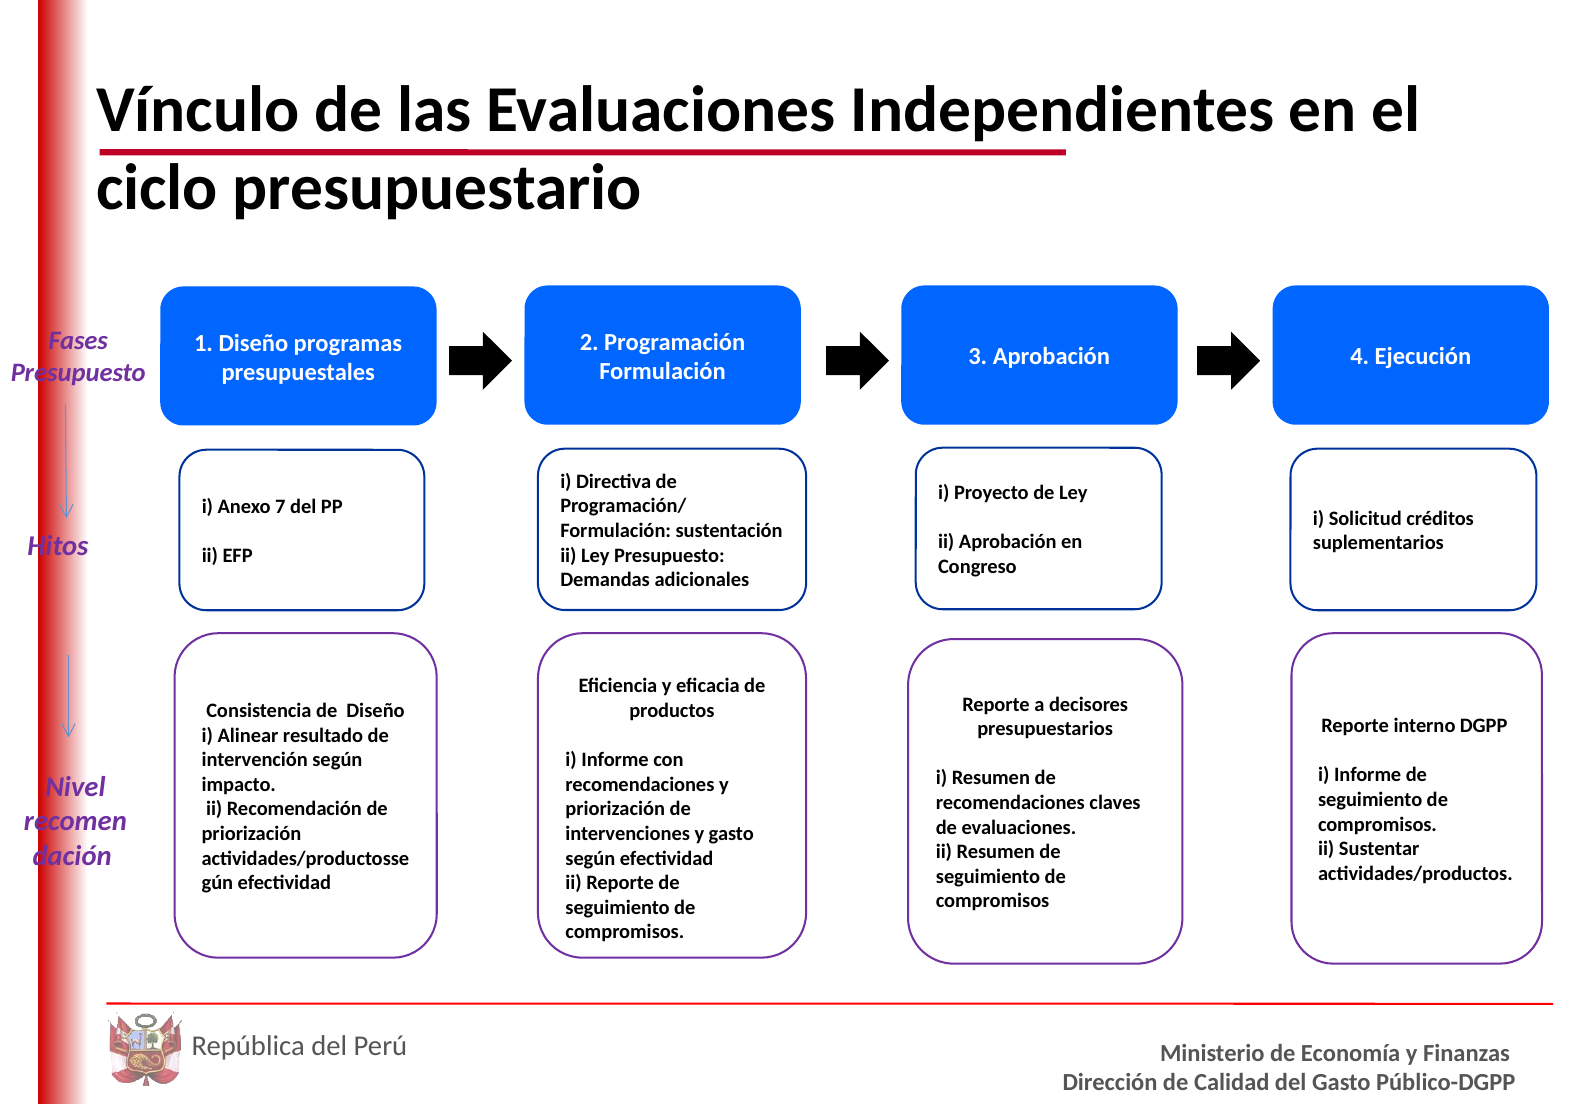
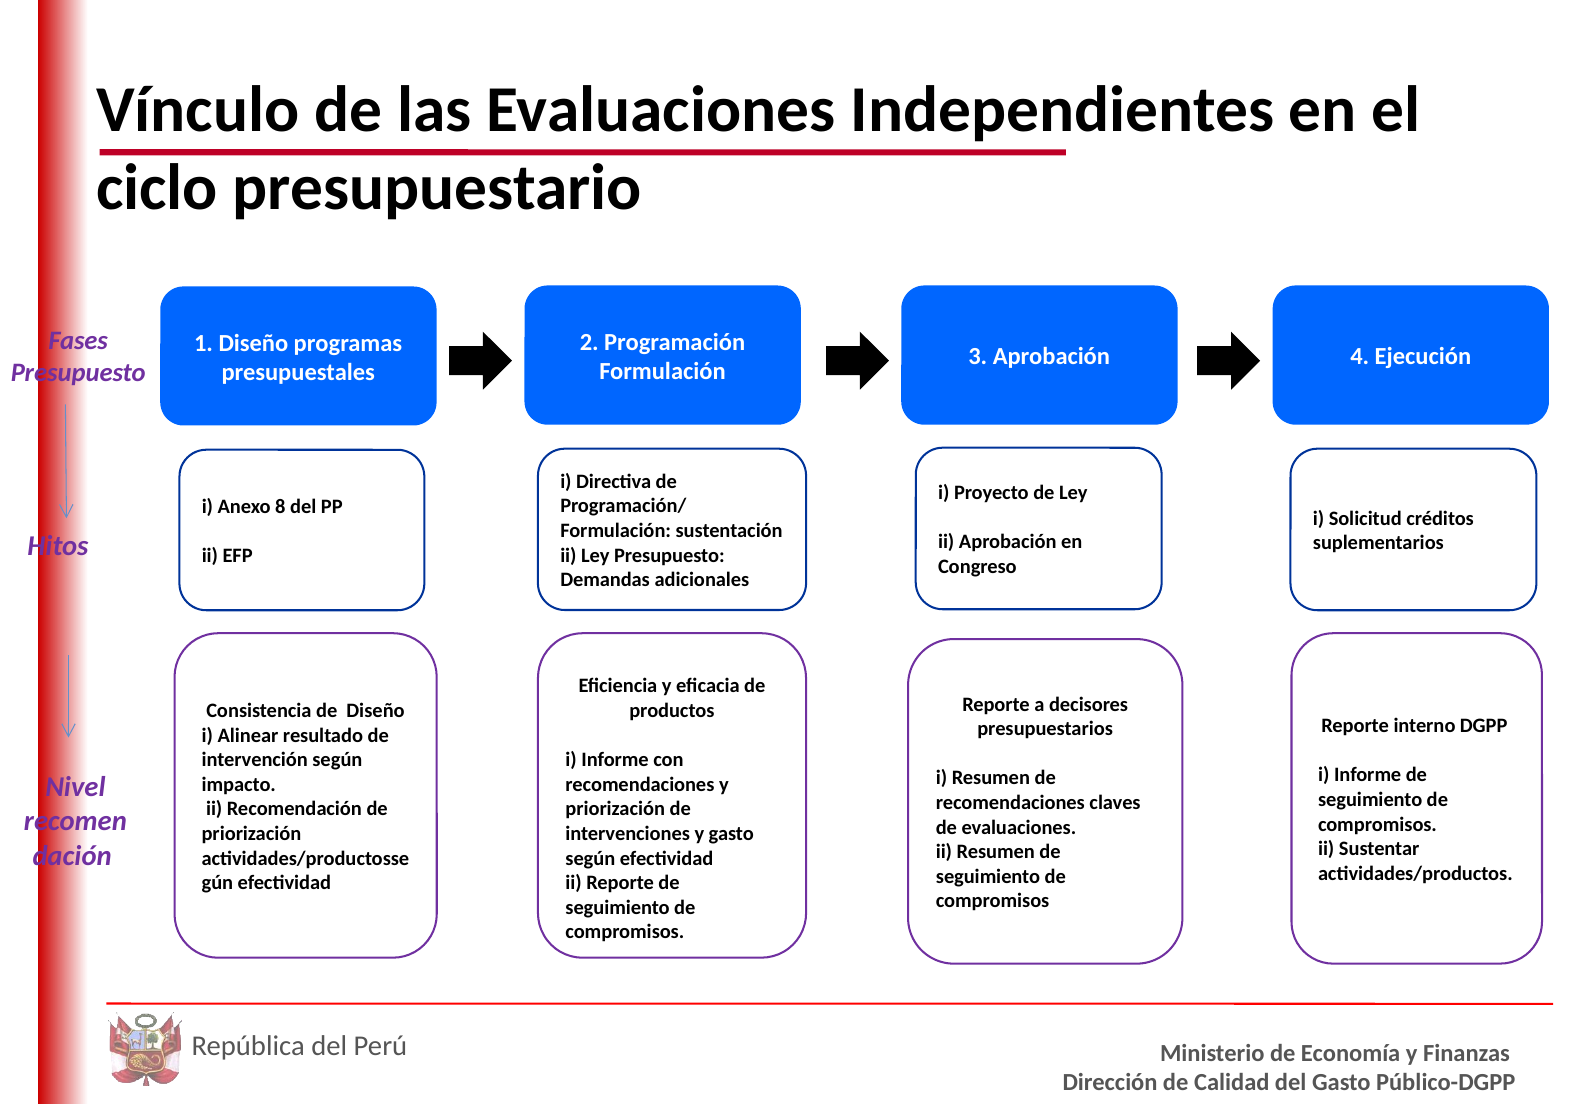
7: 7 -> 8
